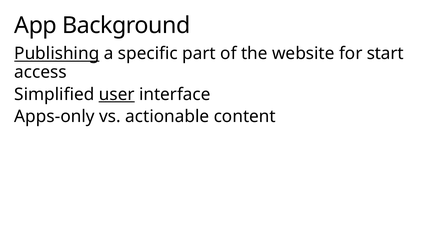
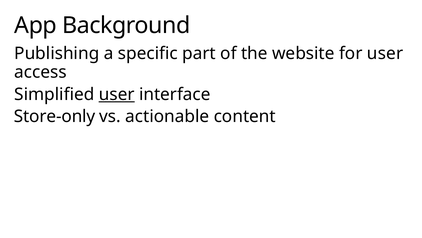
Publishing underline: present -> none
for start: start -> user
Apps-only: Apps-only -> Store-only
